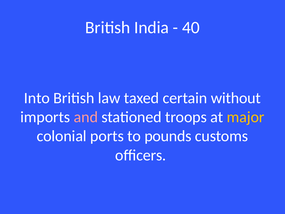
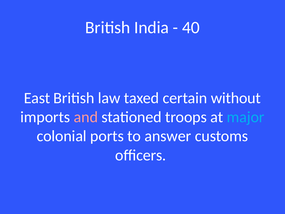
Into: Into -> East
major colour: yellow -> light blue
pounds: pounds -> answer
